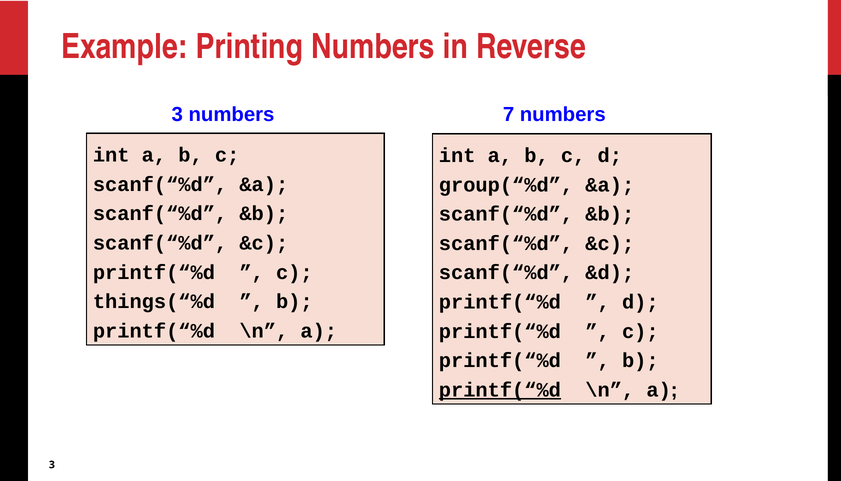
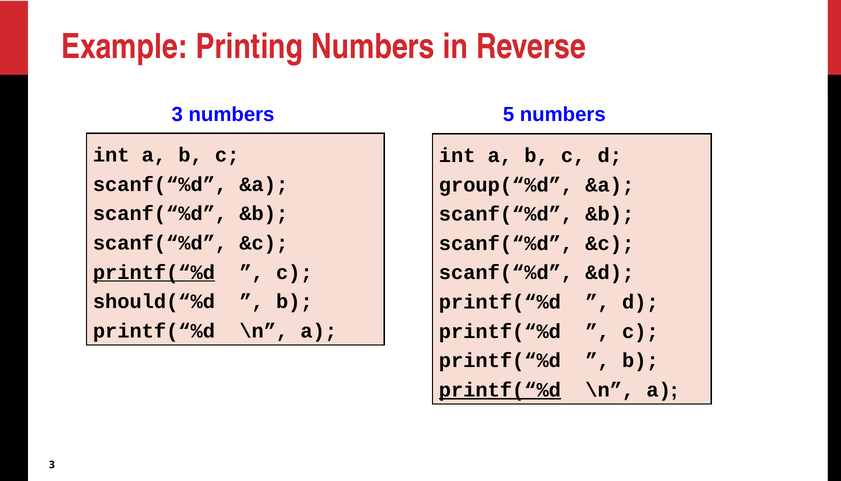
7: 7 -> 5
printf(“%d at (154, 272) underline: none -> present
things(“%d: things(“%d -> should(“%d
